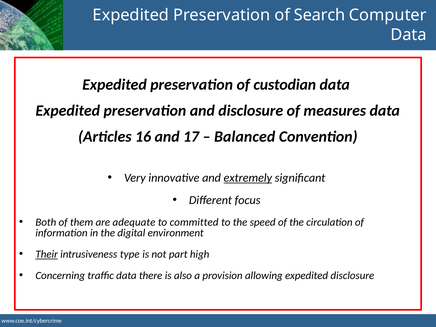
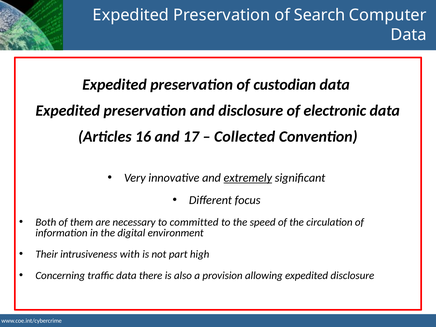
measures: measures -> electronic
Balanced: Balanced -> Collected
adequate: adequate -> necessary
Their underline: present -> none
type: type -> with
